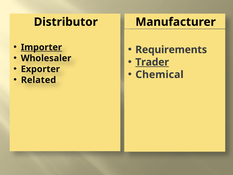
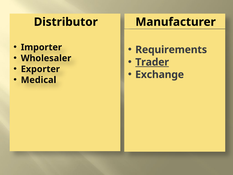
Importer underline: present -> none
Chemical: Chemical -> Exchange
Related: Related -> Medical
